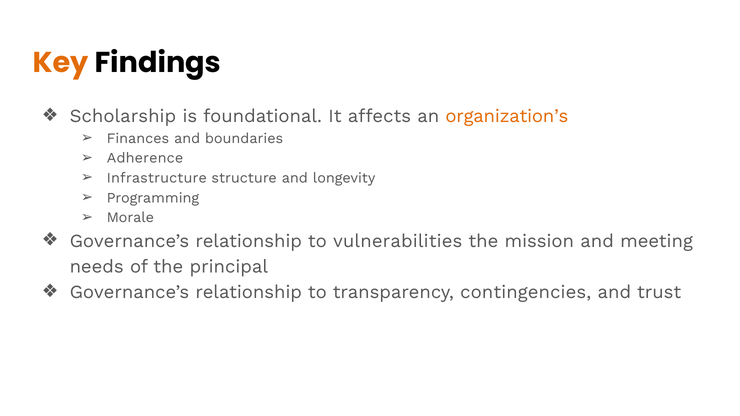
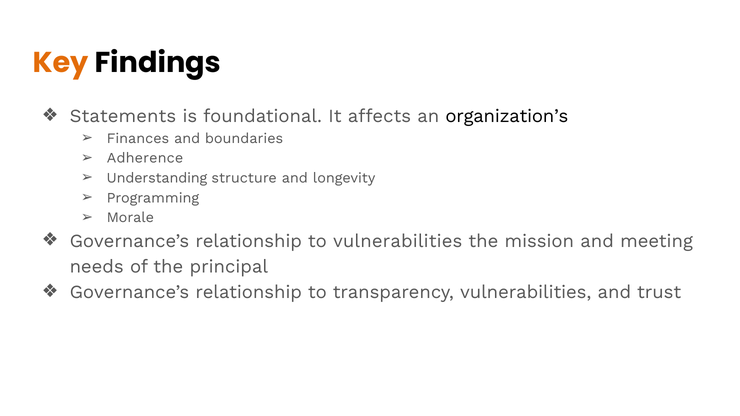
Scholarship: Scholarship -> Statements
organization’s colour: orange -> black
Infrastructure: Infrastructure -> Understanding
transparency contingencies: contingencies -> vulnerabilities
